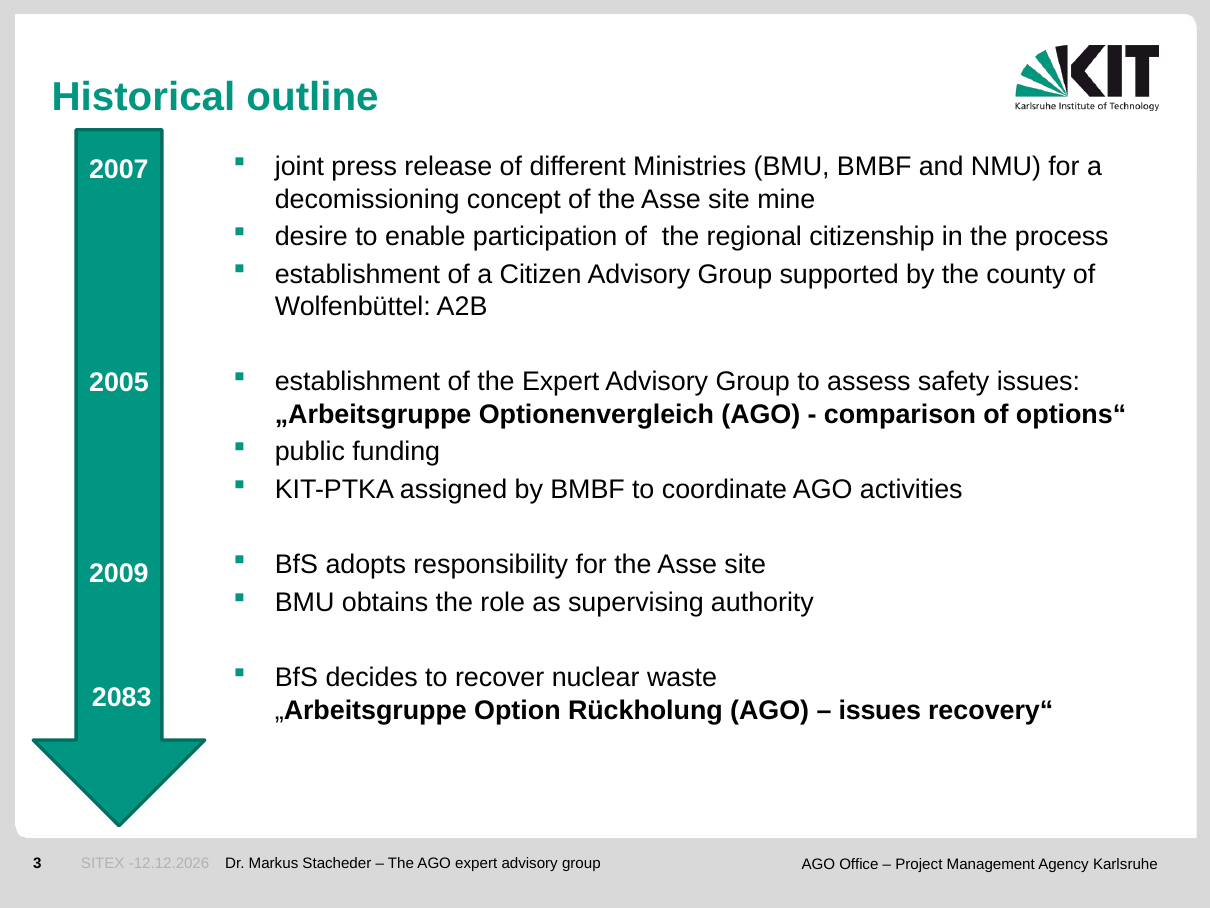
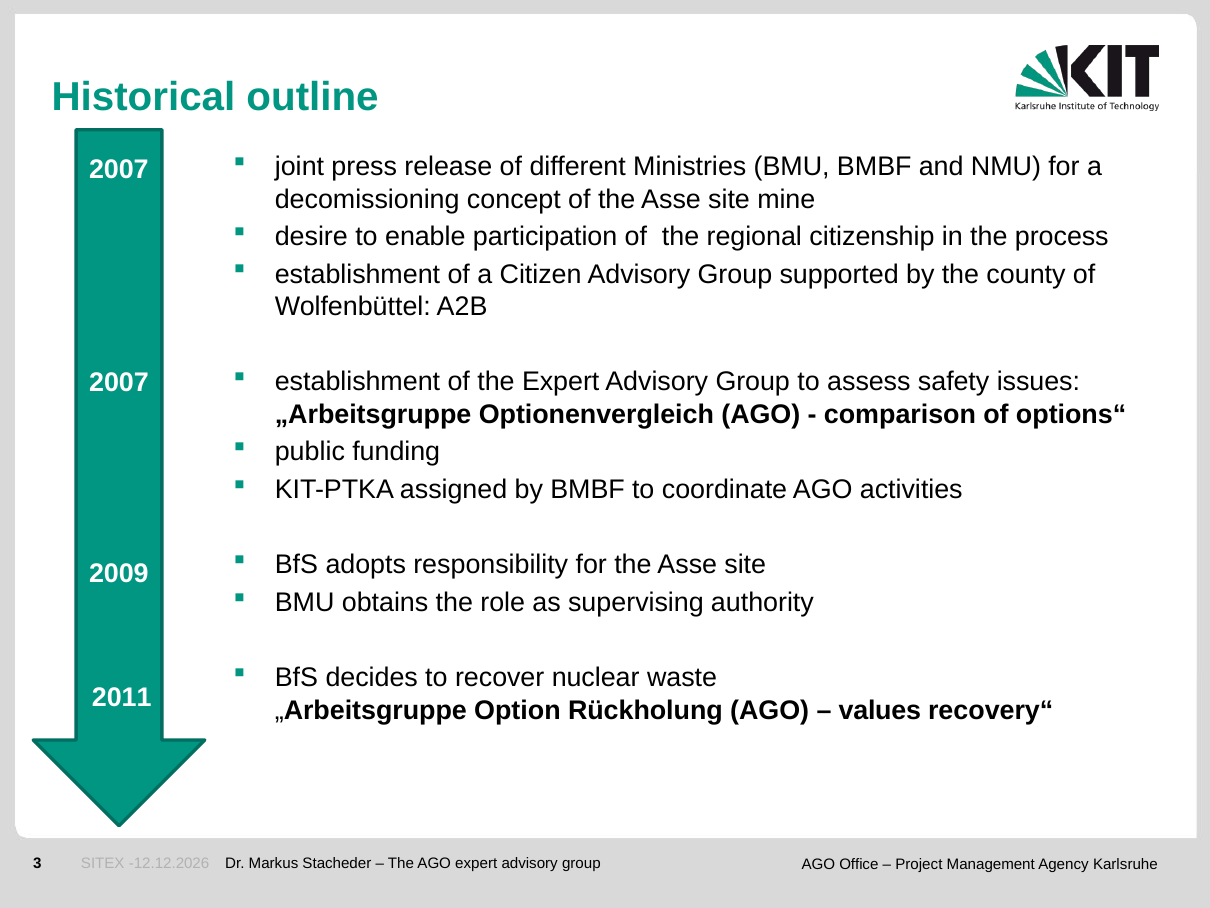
2005 at (119, 382): 2005 -> 2007
2083: 2083 -> 2011
issues at (880, 710): issues -> values
